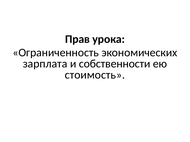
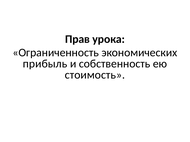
зарплата: зарплата -> прибыль
собственности: собственности -> собственность
